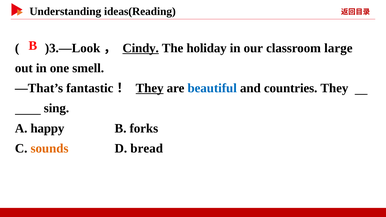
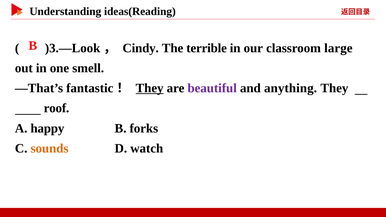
Cindy underline: present -> none
holiday: holiday -> terrible
beautiful colour: blue -> purple
countries: countries -> anything
sing: sing -> roof
bread: bread -> watch
